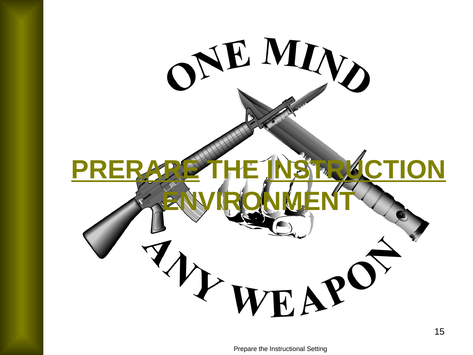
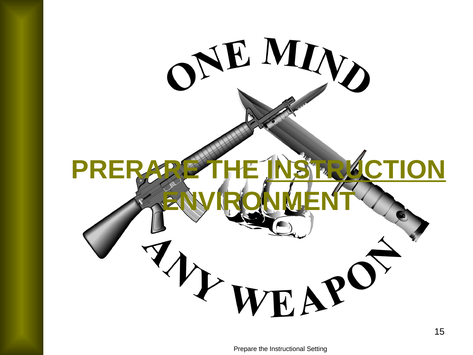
PRERARE underline: present -> none
